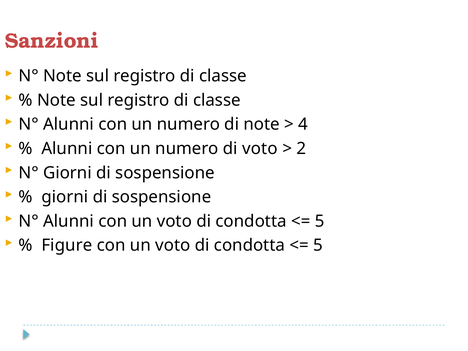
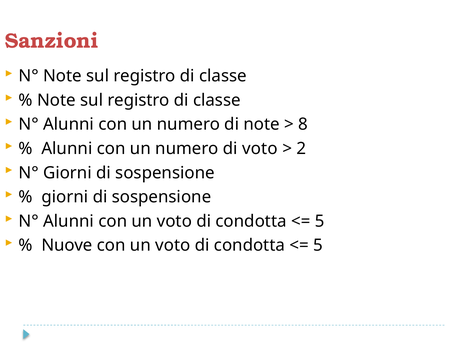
4: 4 -> 8
Figure: Figure -> Nuove
